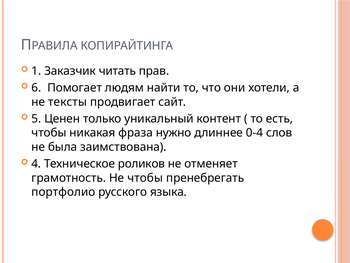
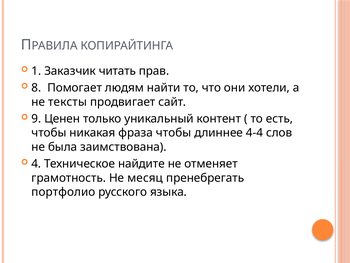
6: 6 -> 8
5: 5 -> 9
фраза нужно: нужно -> чтобы
0-4: 0-4 -> 4-4
роликов: роликов -> найдите
Не чтобы: чтобы -> месяц
